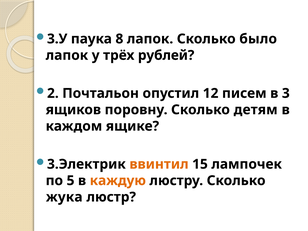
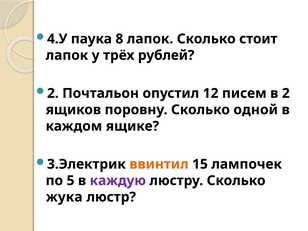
3.У: 3.У -> 4.У
было: было -> стоит
в 3: 3 -> 2
детям: детям -> одной
каждую colour: orange -> purple
